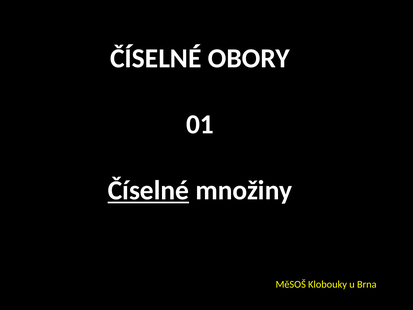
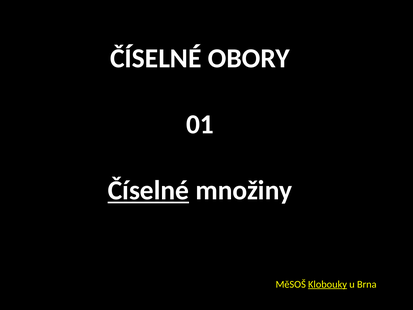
Klobouky underline: none -> present
